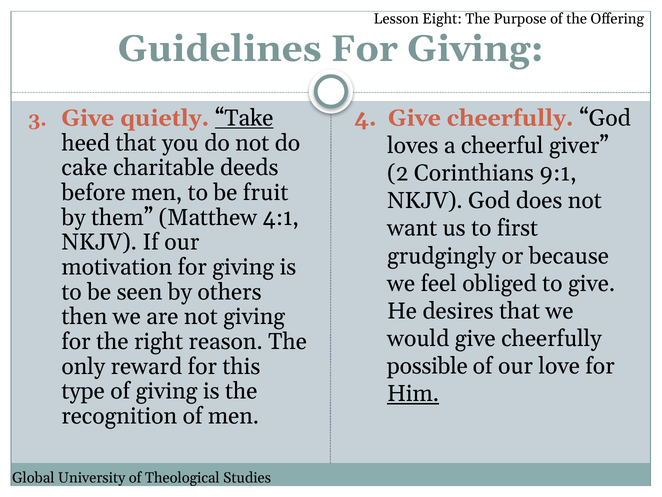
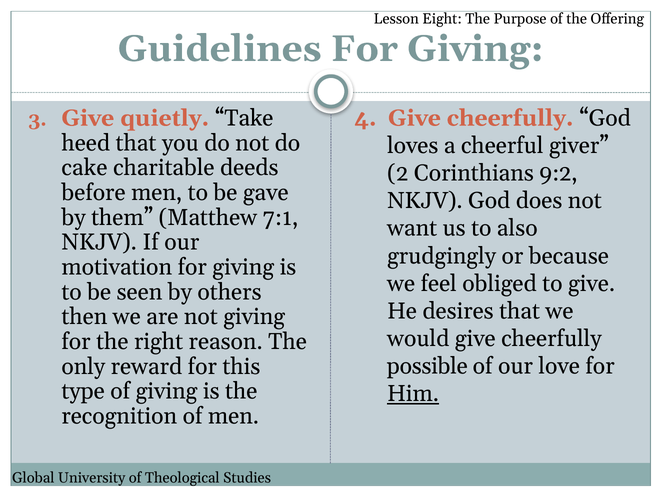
Take underline: present -> none
9:1: 9:1 -> 9:2
fruit: fruit -> gave
4:1: 4:1 -> 7:1
first: first -> also
